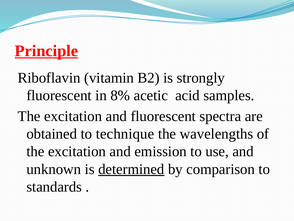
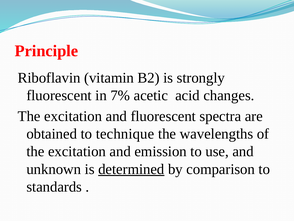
Principle underline: present -> none
8%: 8% -> 7%
samples: samples -> changes
